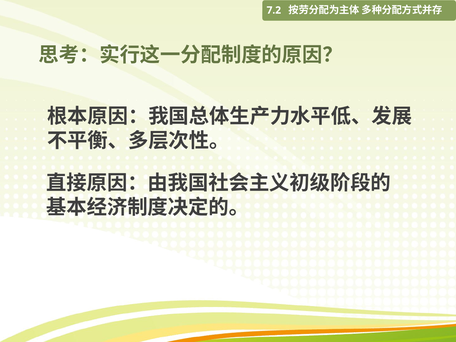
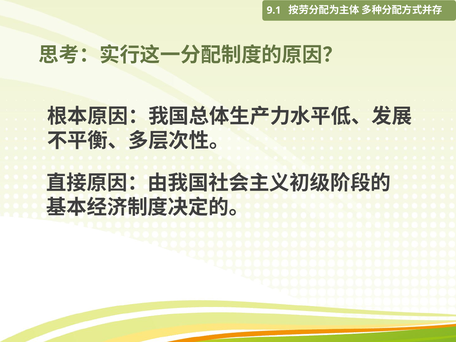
7.2: 7.2 -> 9.1
